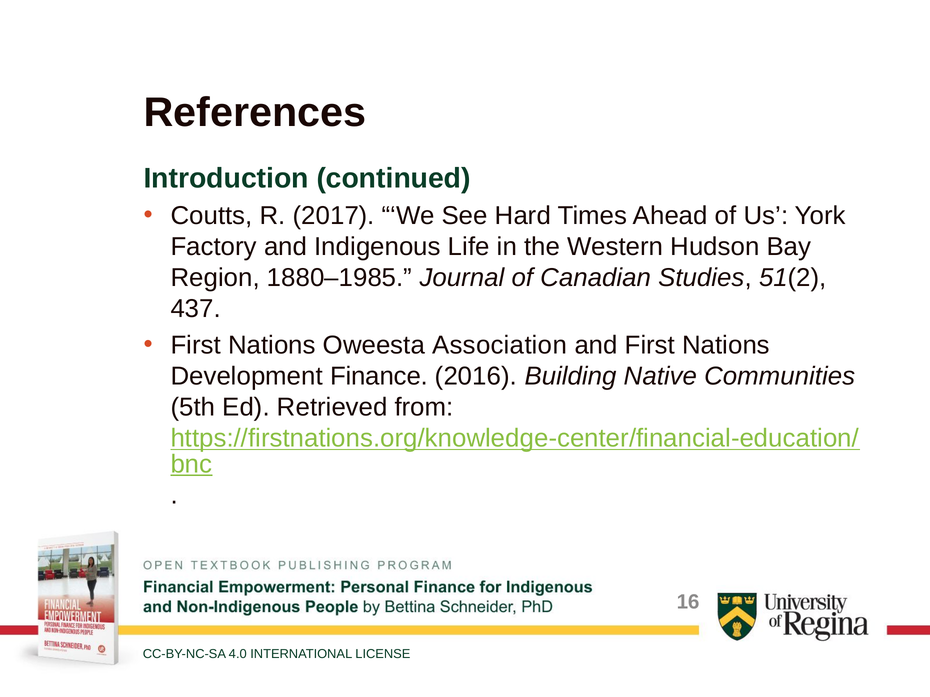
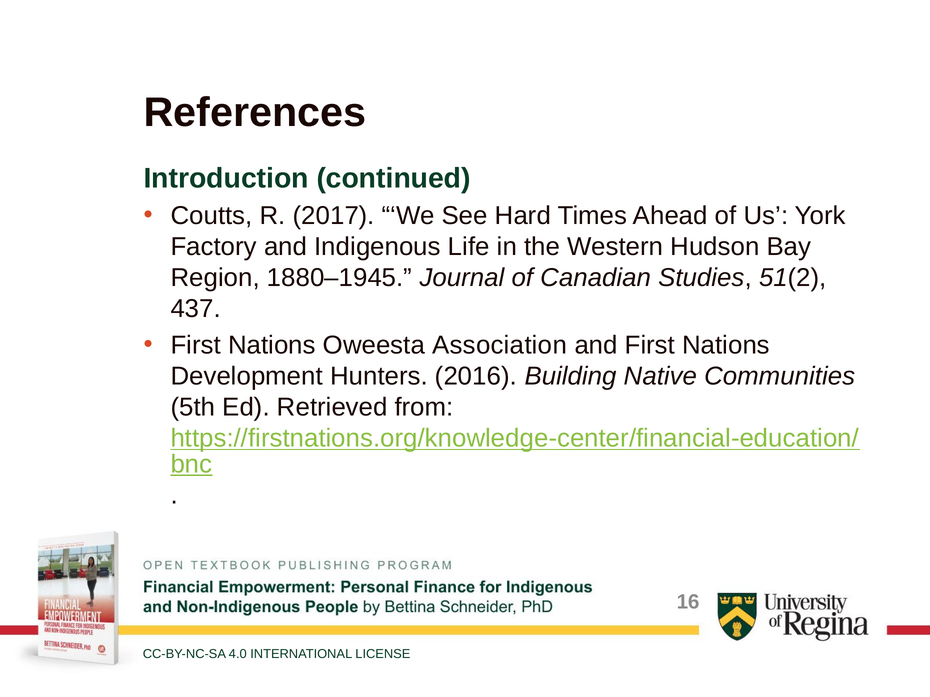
1880–1985: 1880–1985 -> 1880–1945
Finance: Finance -> Hunters
